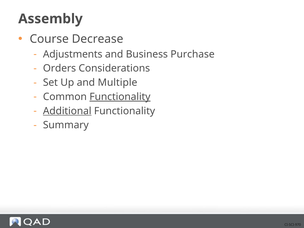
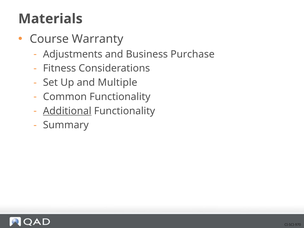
Assembly: Assembly -> Materials
Decrease: Decrease -> Warranty
Orders: Orders -> Fitness
Functionality at (120, 97) underline: present -> none
